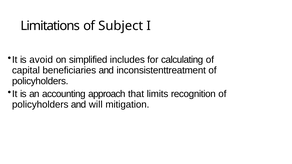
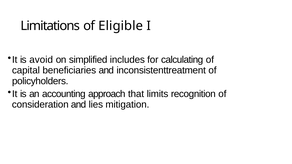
Subject: Subject -> Eligible
policyholders at (40, 105): policyholders -> consideration
will: will -> lies
